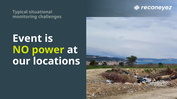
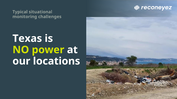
Event: Event -> Texas
